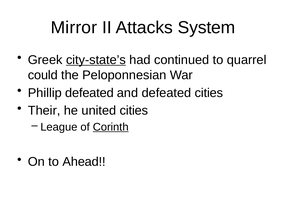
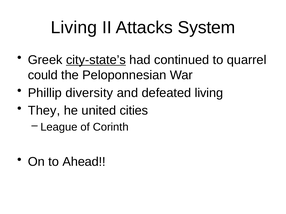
Mirror at (74, 28): Mirror -> Living
Phillip defeated: defeated -> diversity
defeated cities: cities -> living
Their: Their -> They
Corinth underline: present -> none
